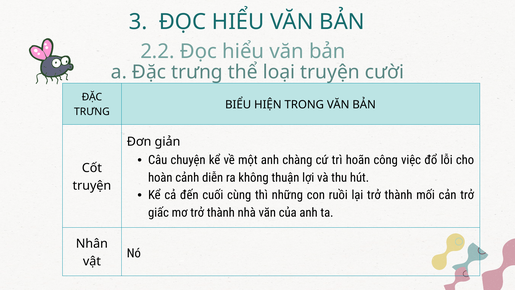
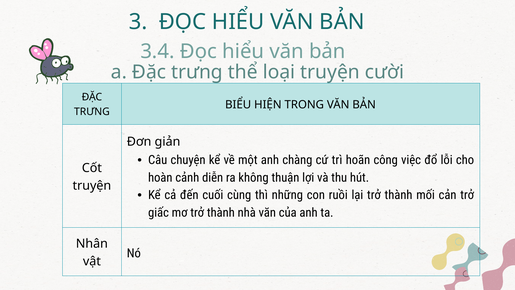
2.2: 2.2 -> 3.4
